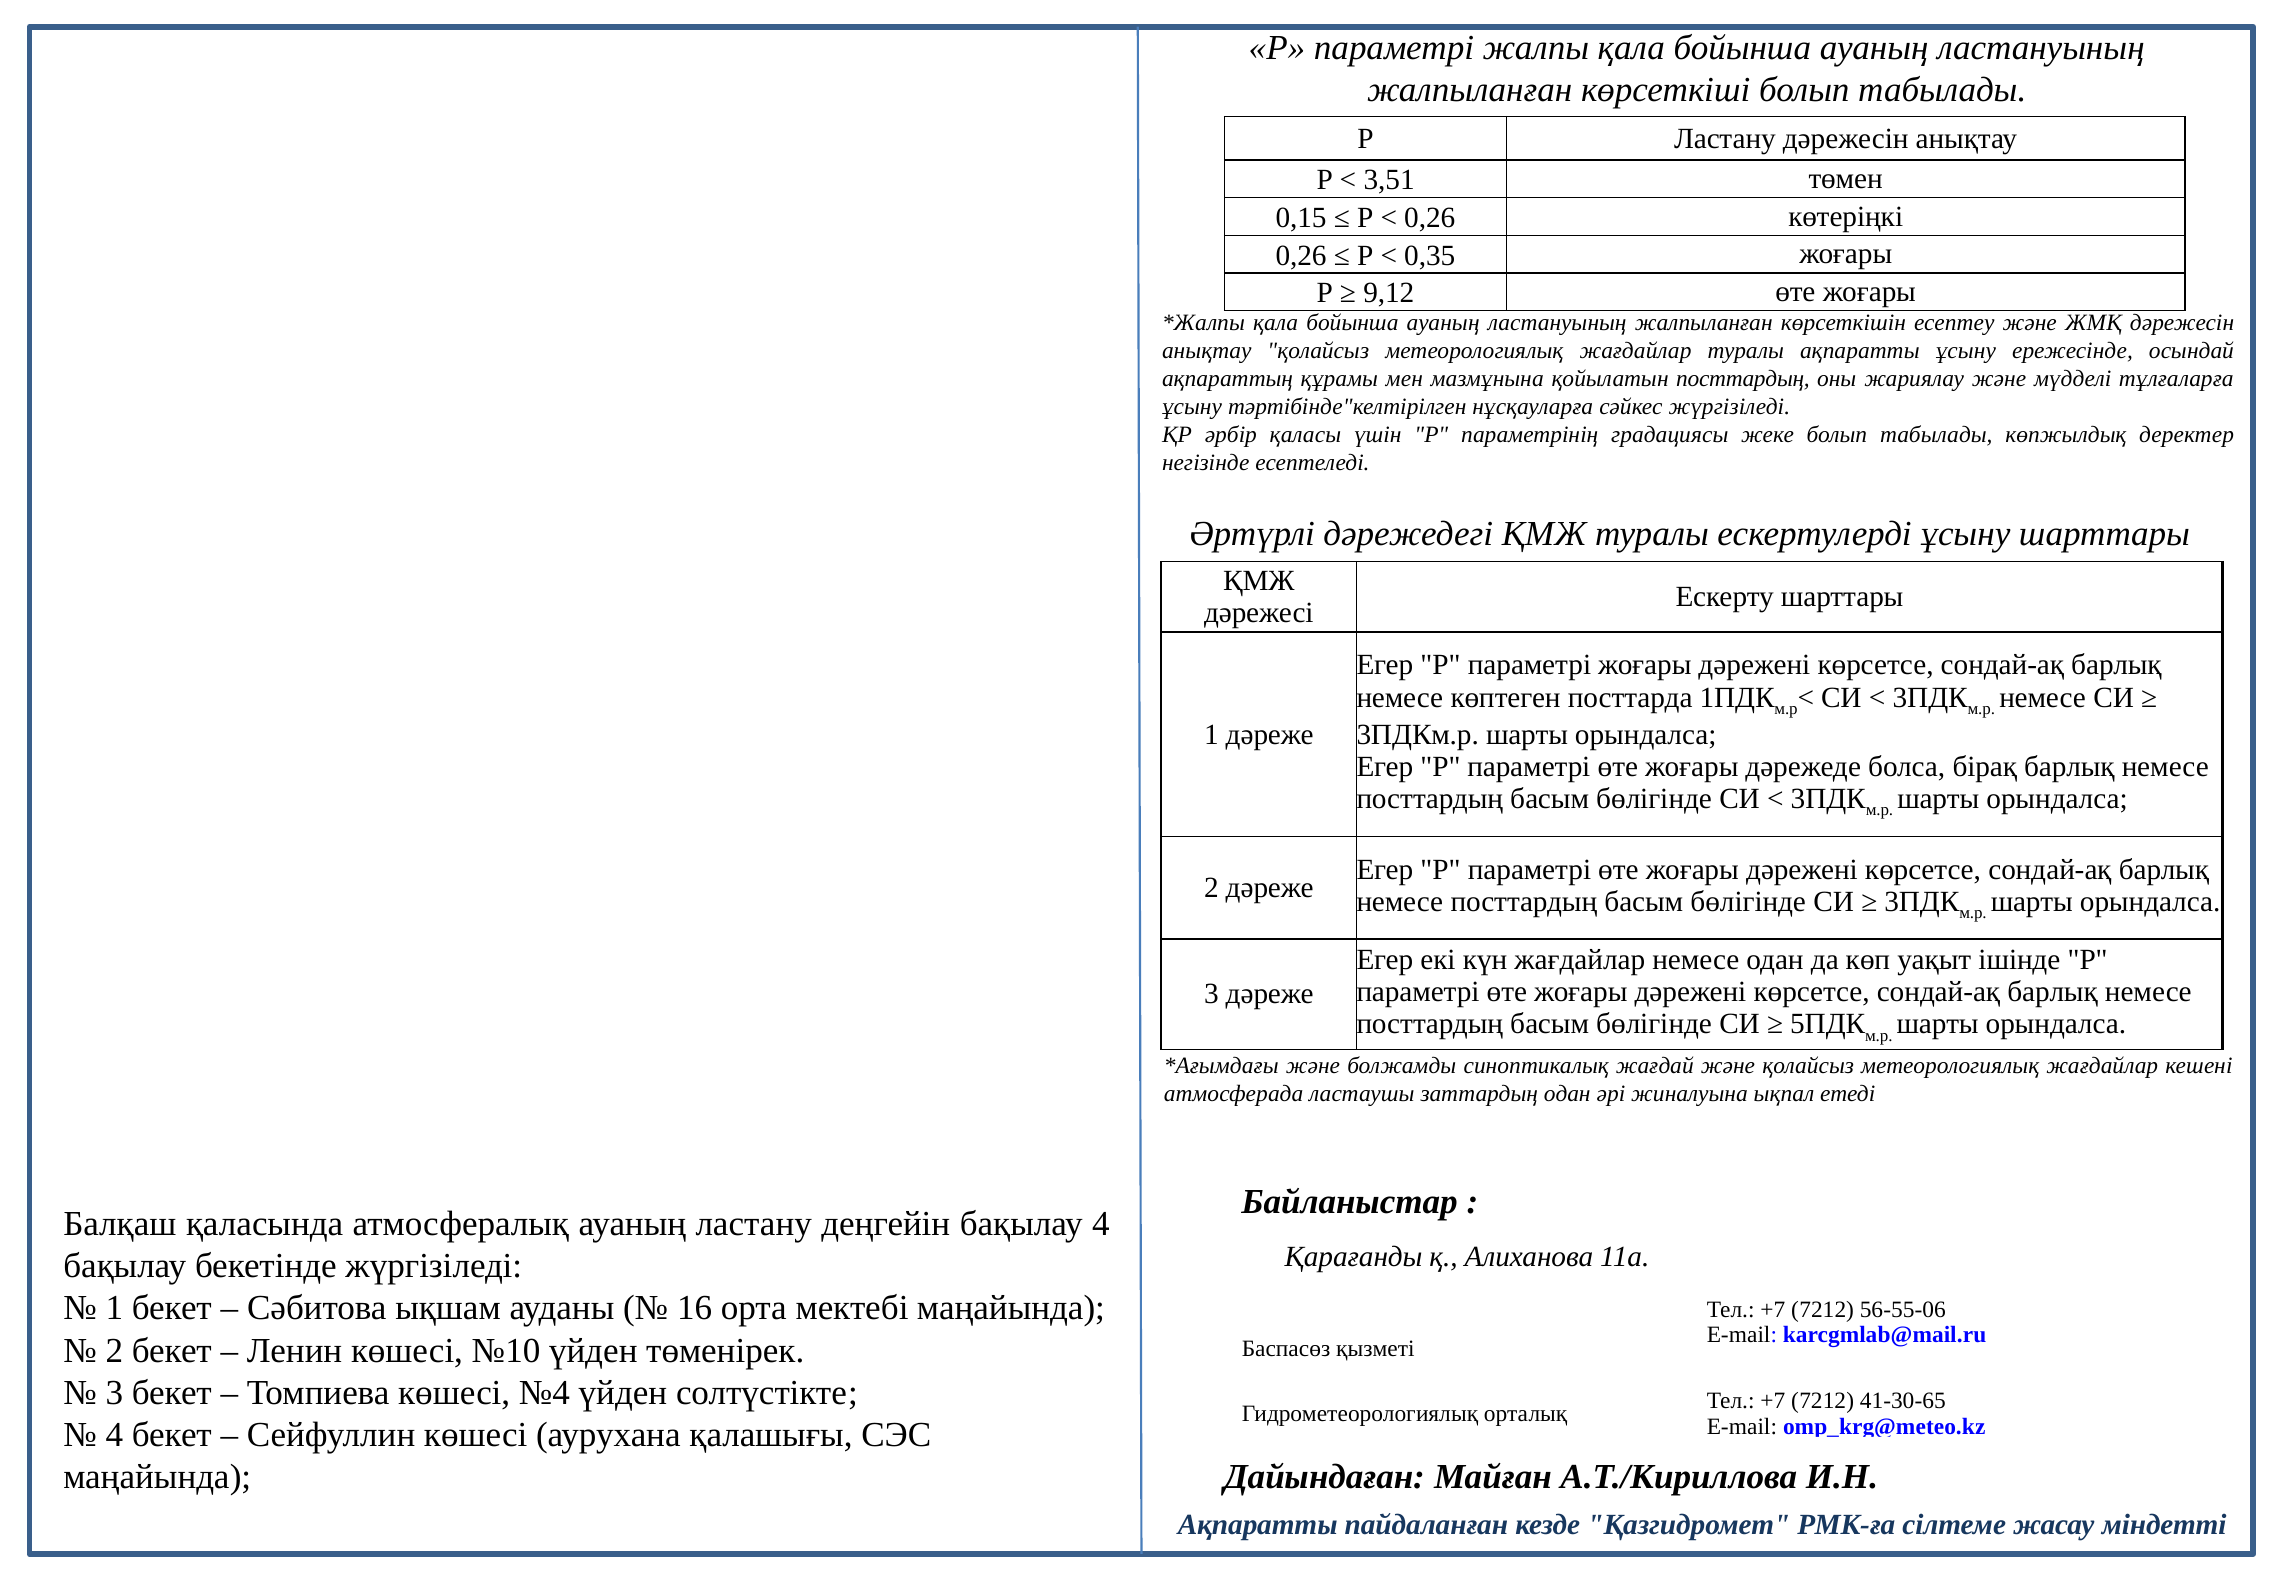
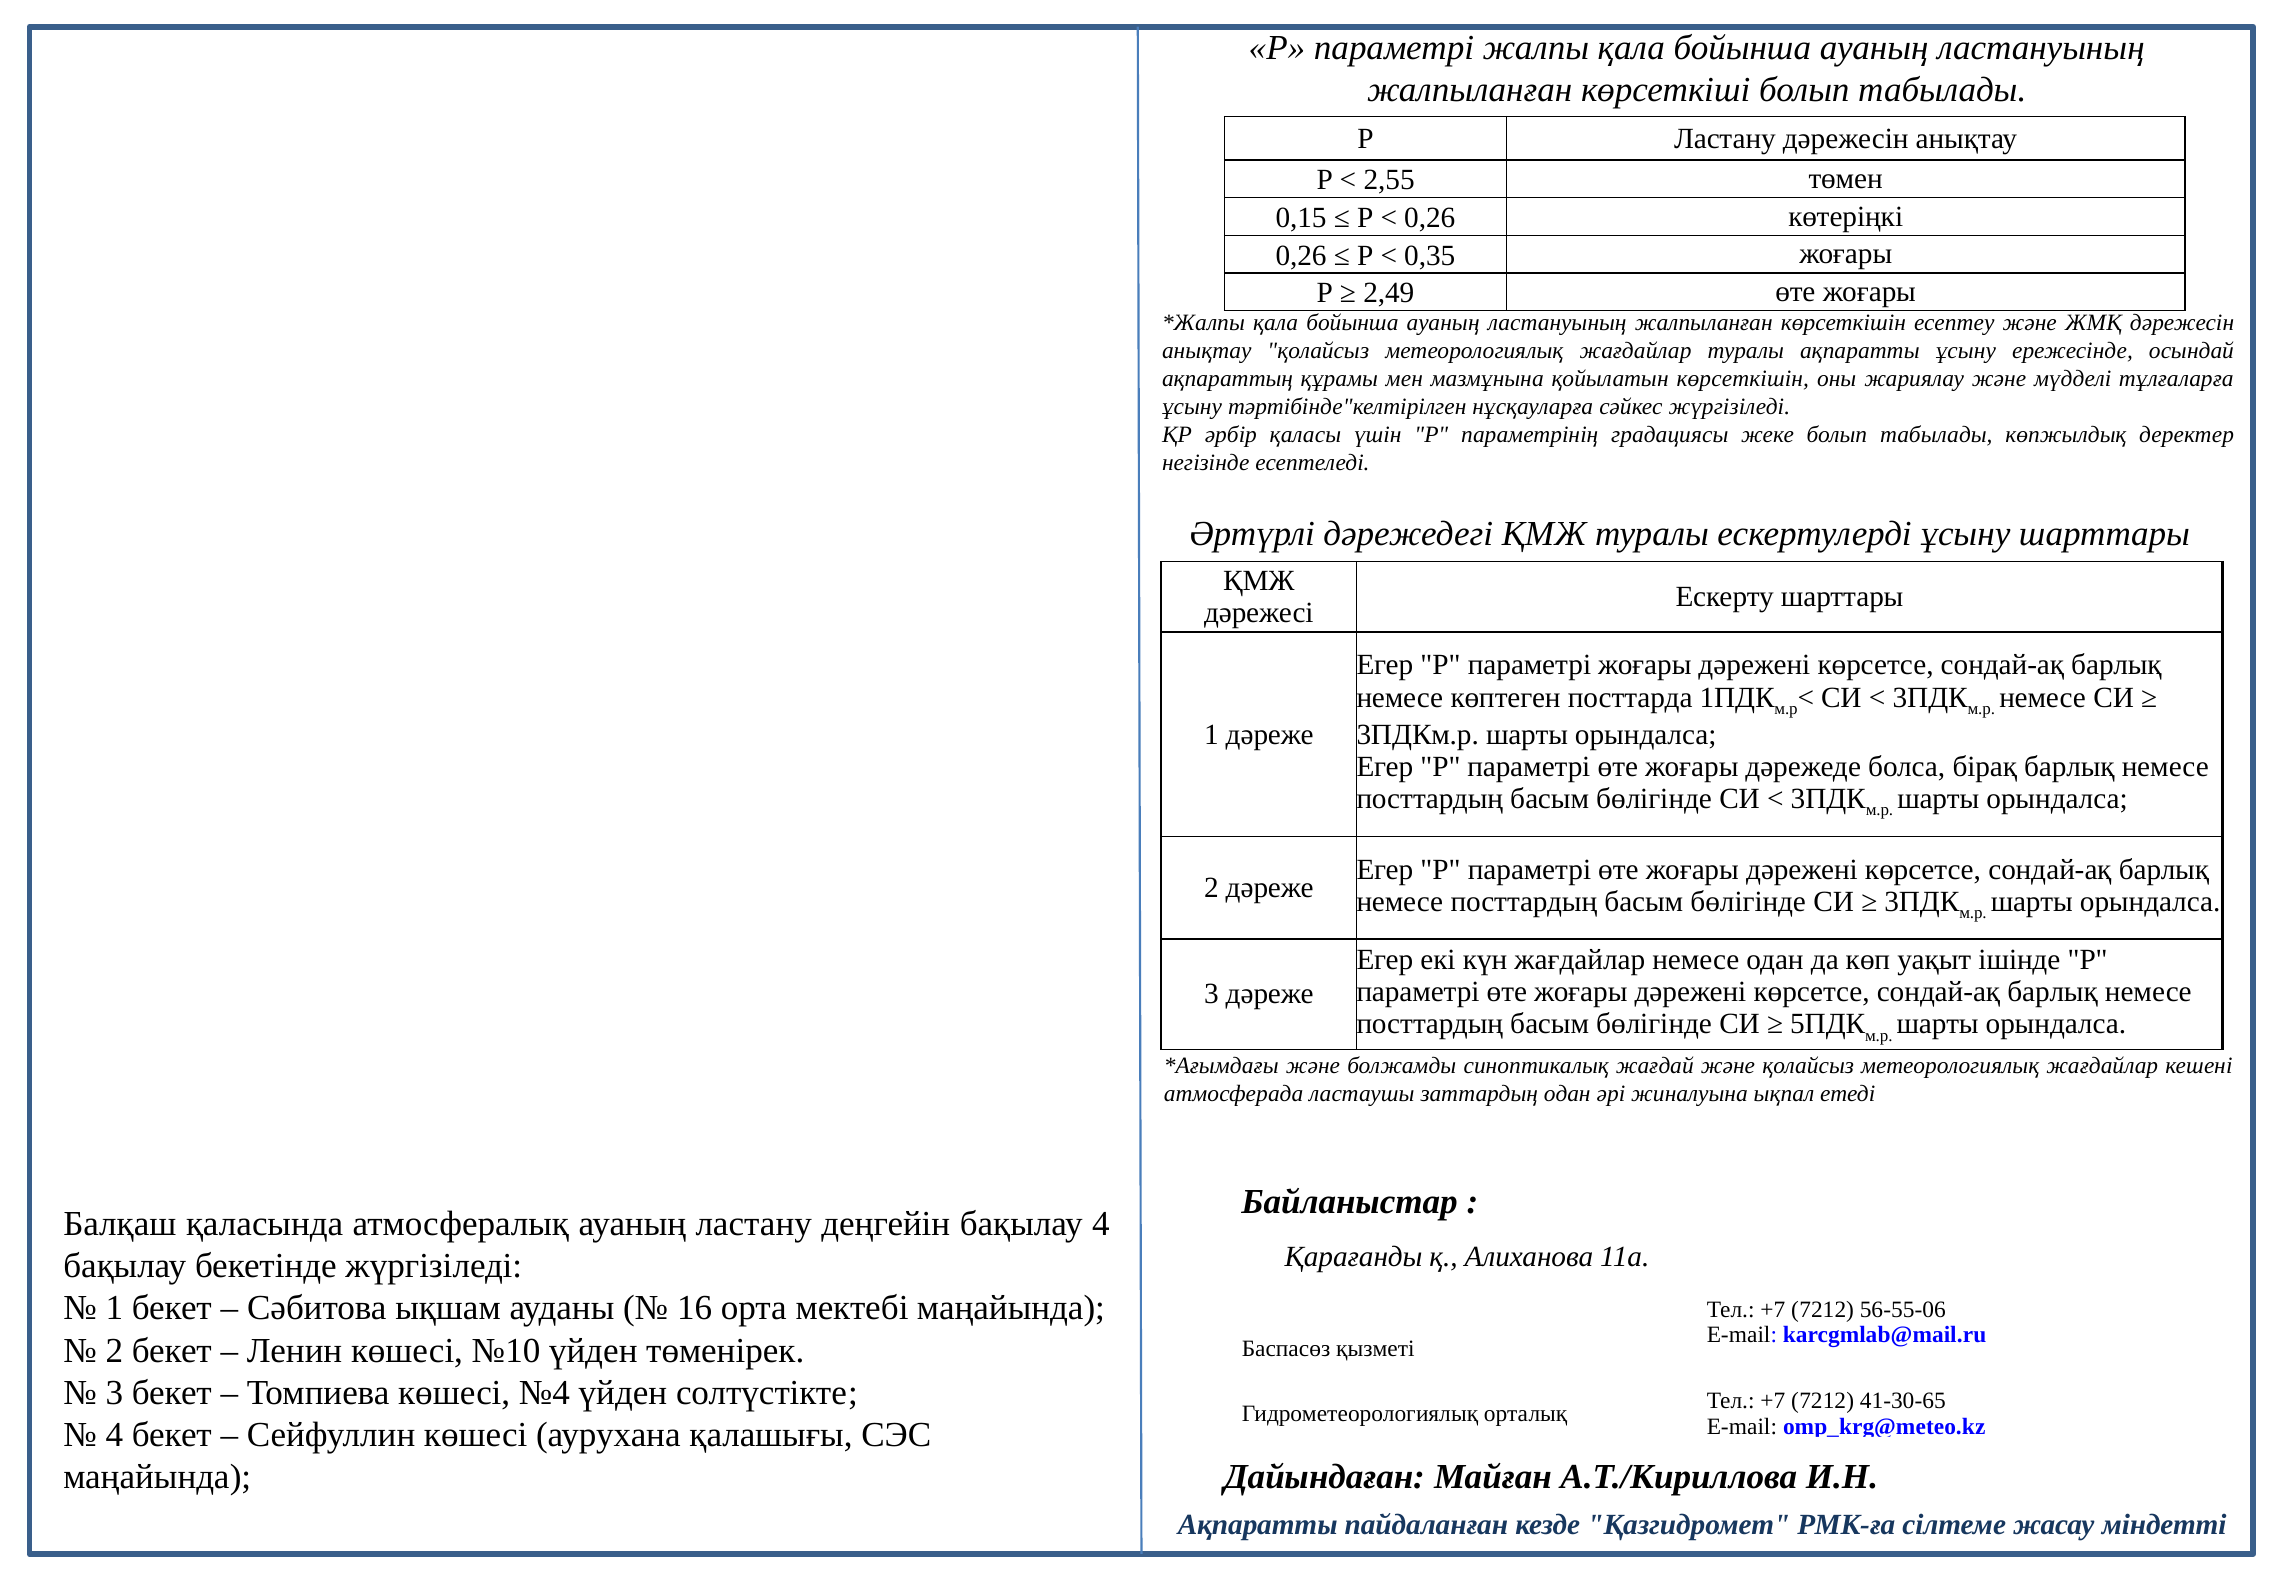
3,51: 3,51 -> 2,55
9,12: 9,12 -> 2,49
қойылатын посттардың: посттардың -> көрсеткішін
